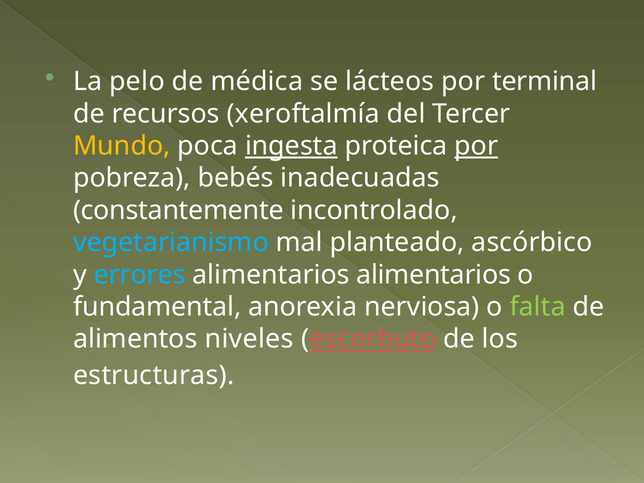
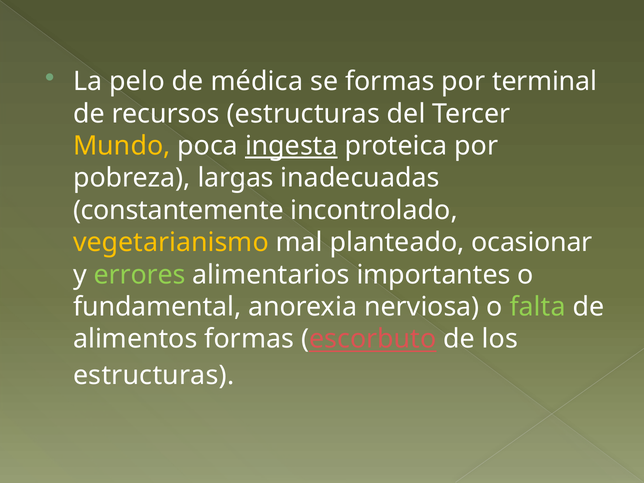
se lácteos: lácteos -> formas
recursos xeroftalmía: xeroftalmía -> estructuras
por at (476, 146) underline: present -> none
bebés: bebés -> largas
vegetarianismo colour: light blue -> yellow
ascórbico: ascórbico -> ocasionar
errores colour: light blue -> light green
alimentarios alimentarios: alimentarios -> importantes
alimentos niveles: niveles -> formas
